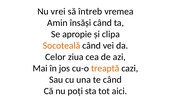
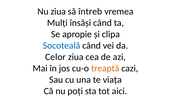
Nu vrei: vrei -> ziua
Amin: Amin -> Mulți
Socoteală colour: orange -> blue
te când: când -> viața
